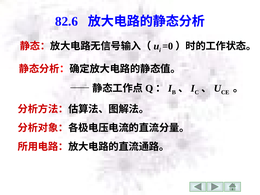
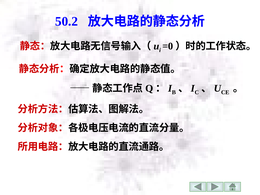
82.6: 82.6 -> 50.2
